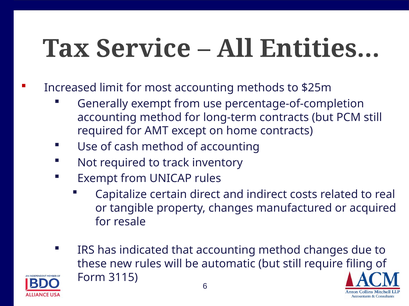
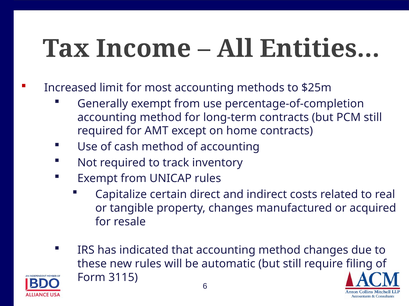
Service: Service -> Income
